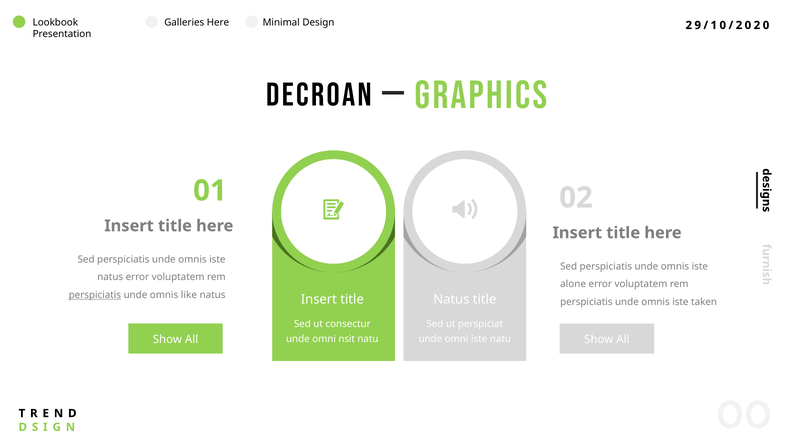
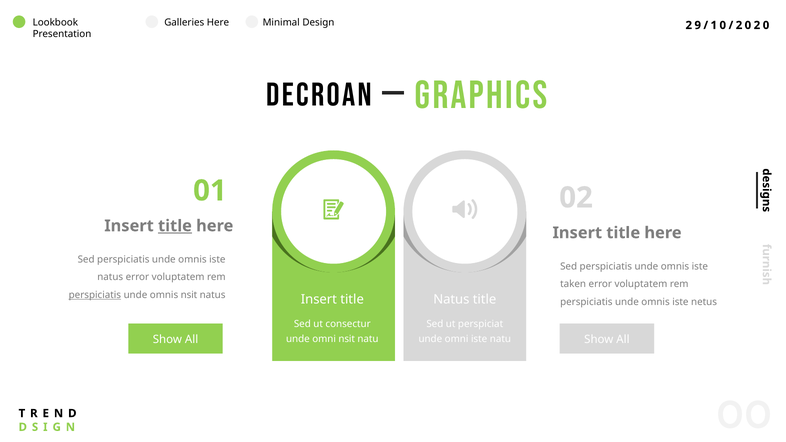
title at (175, 226) underline: none -> present
alone: alone -> taken
omnis like: like -> nsit
taken: taken -> netus
